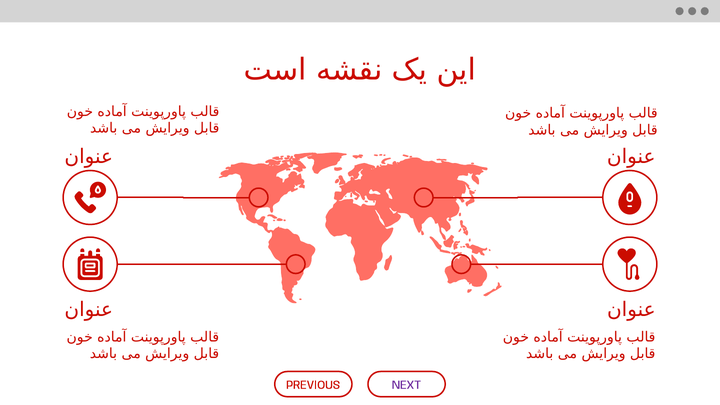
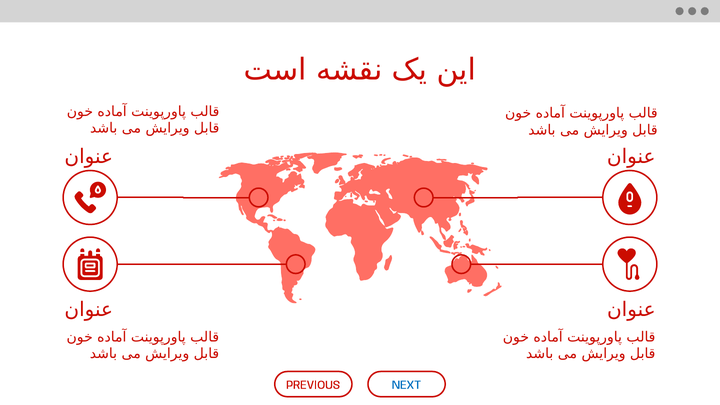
NEXT colour: purple -> blue
